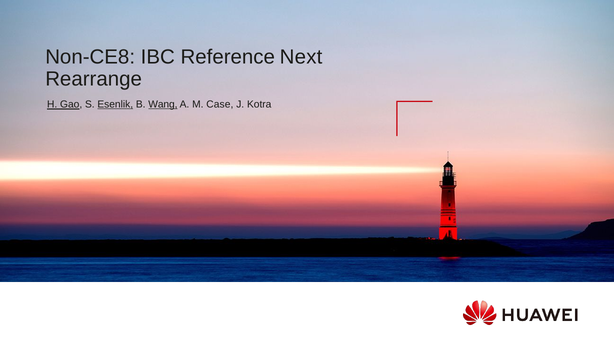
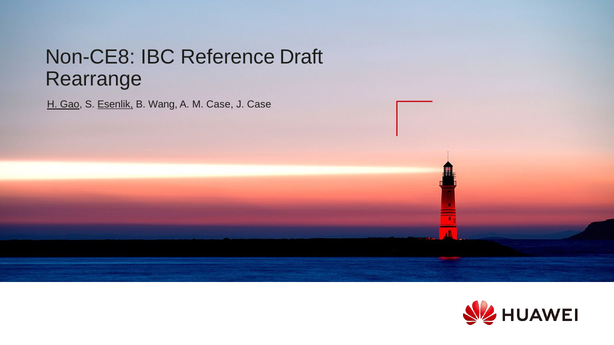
Next: Next -> Draft
Wang underline: present -> none
J Kotra: Kotra -> Case
